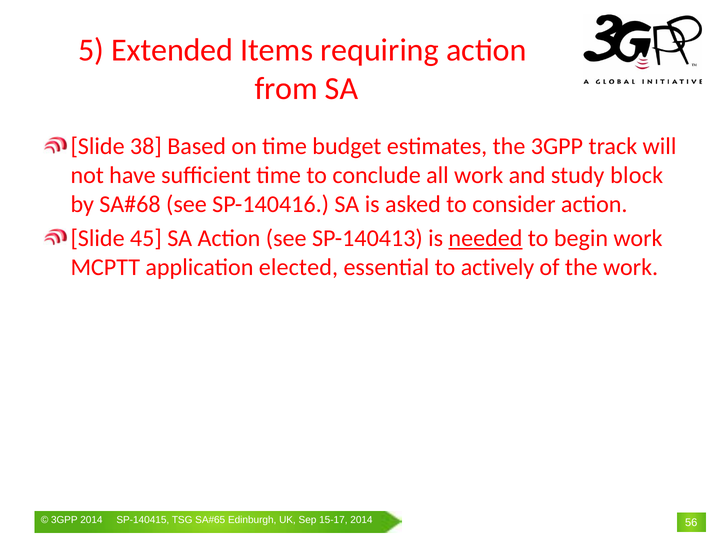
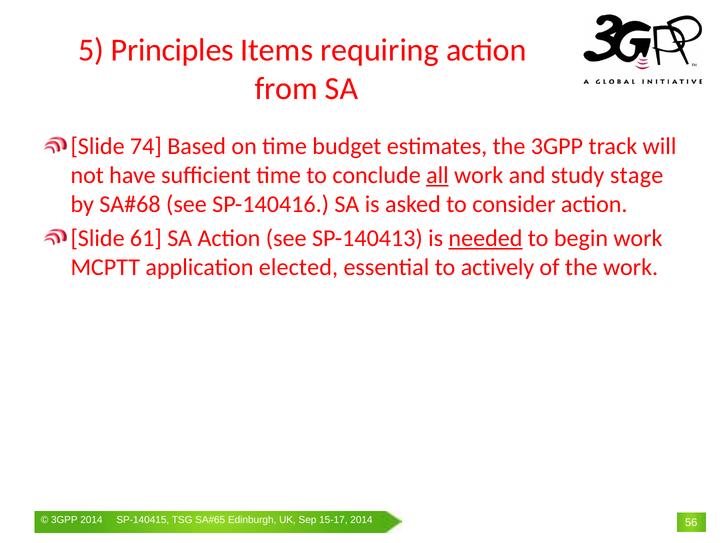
Extended: Extended -> Principles
38: 38 -> 74
all underline: none -> present
block: block -> stage
45: 45 -> 61
